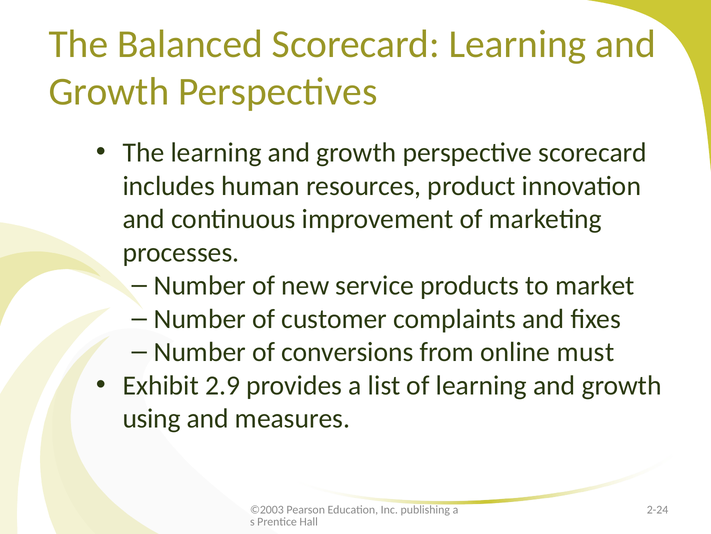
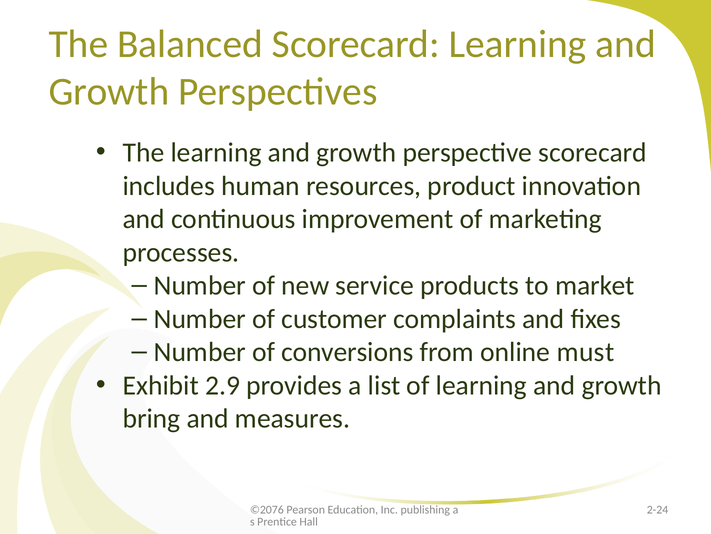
using: using -> bring
©2003: ©2003 -> ©2076
